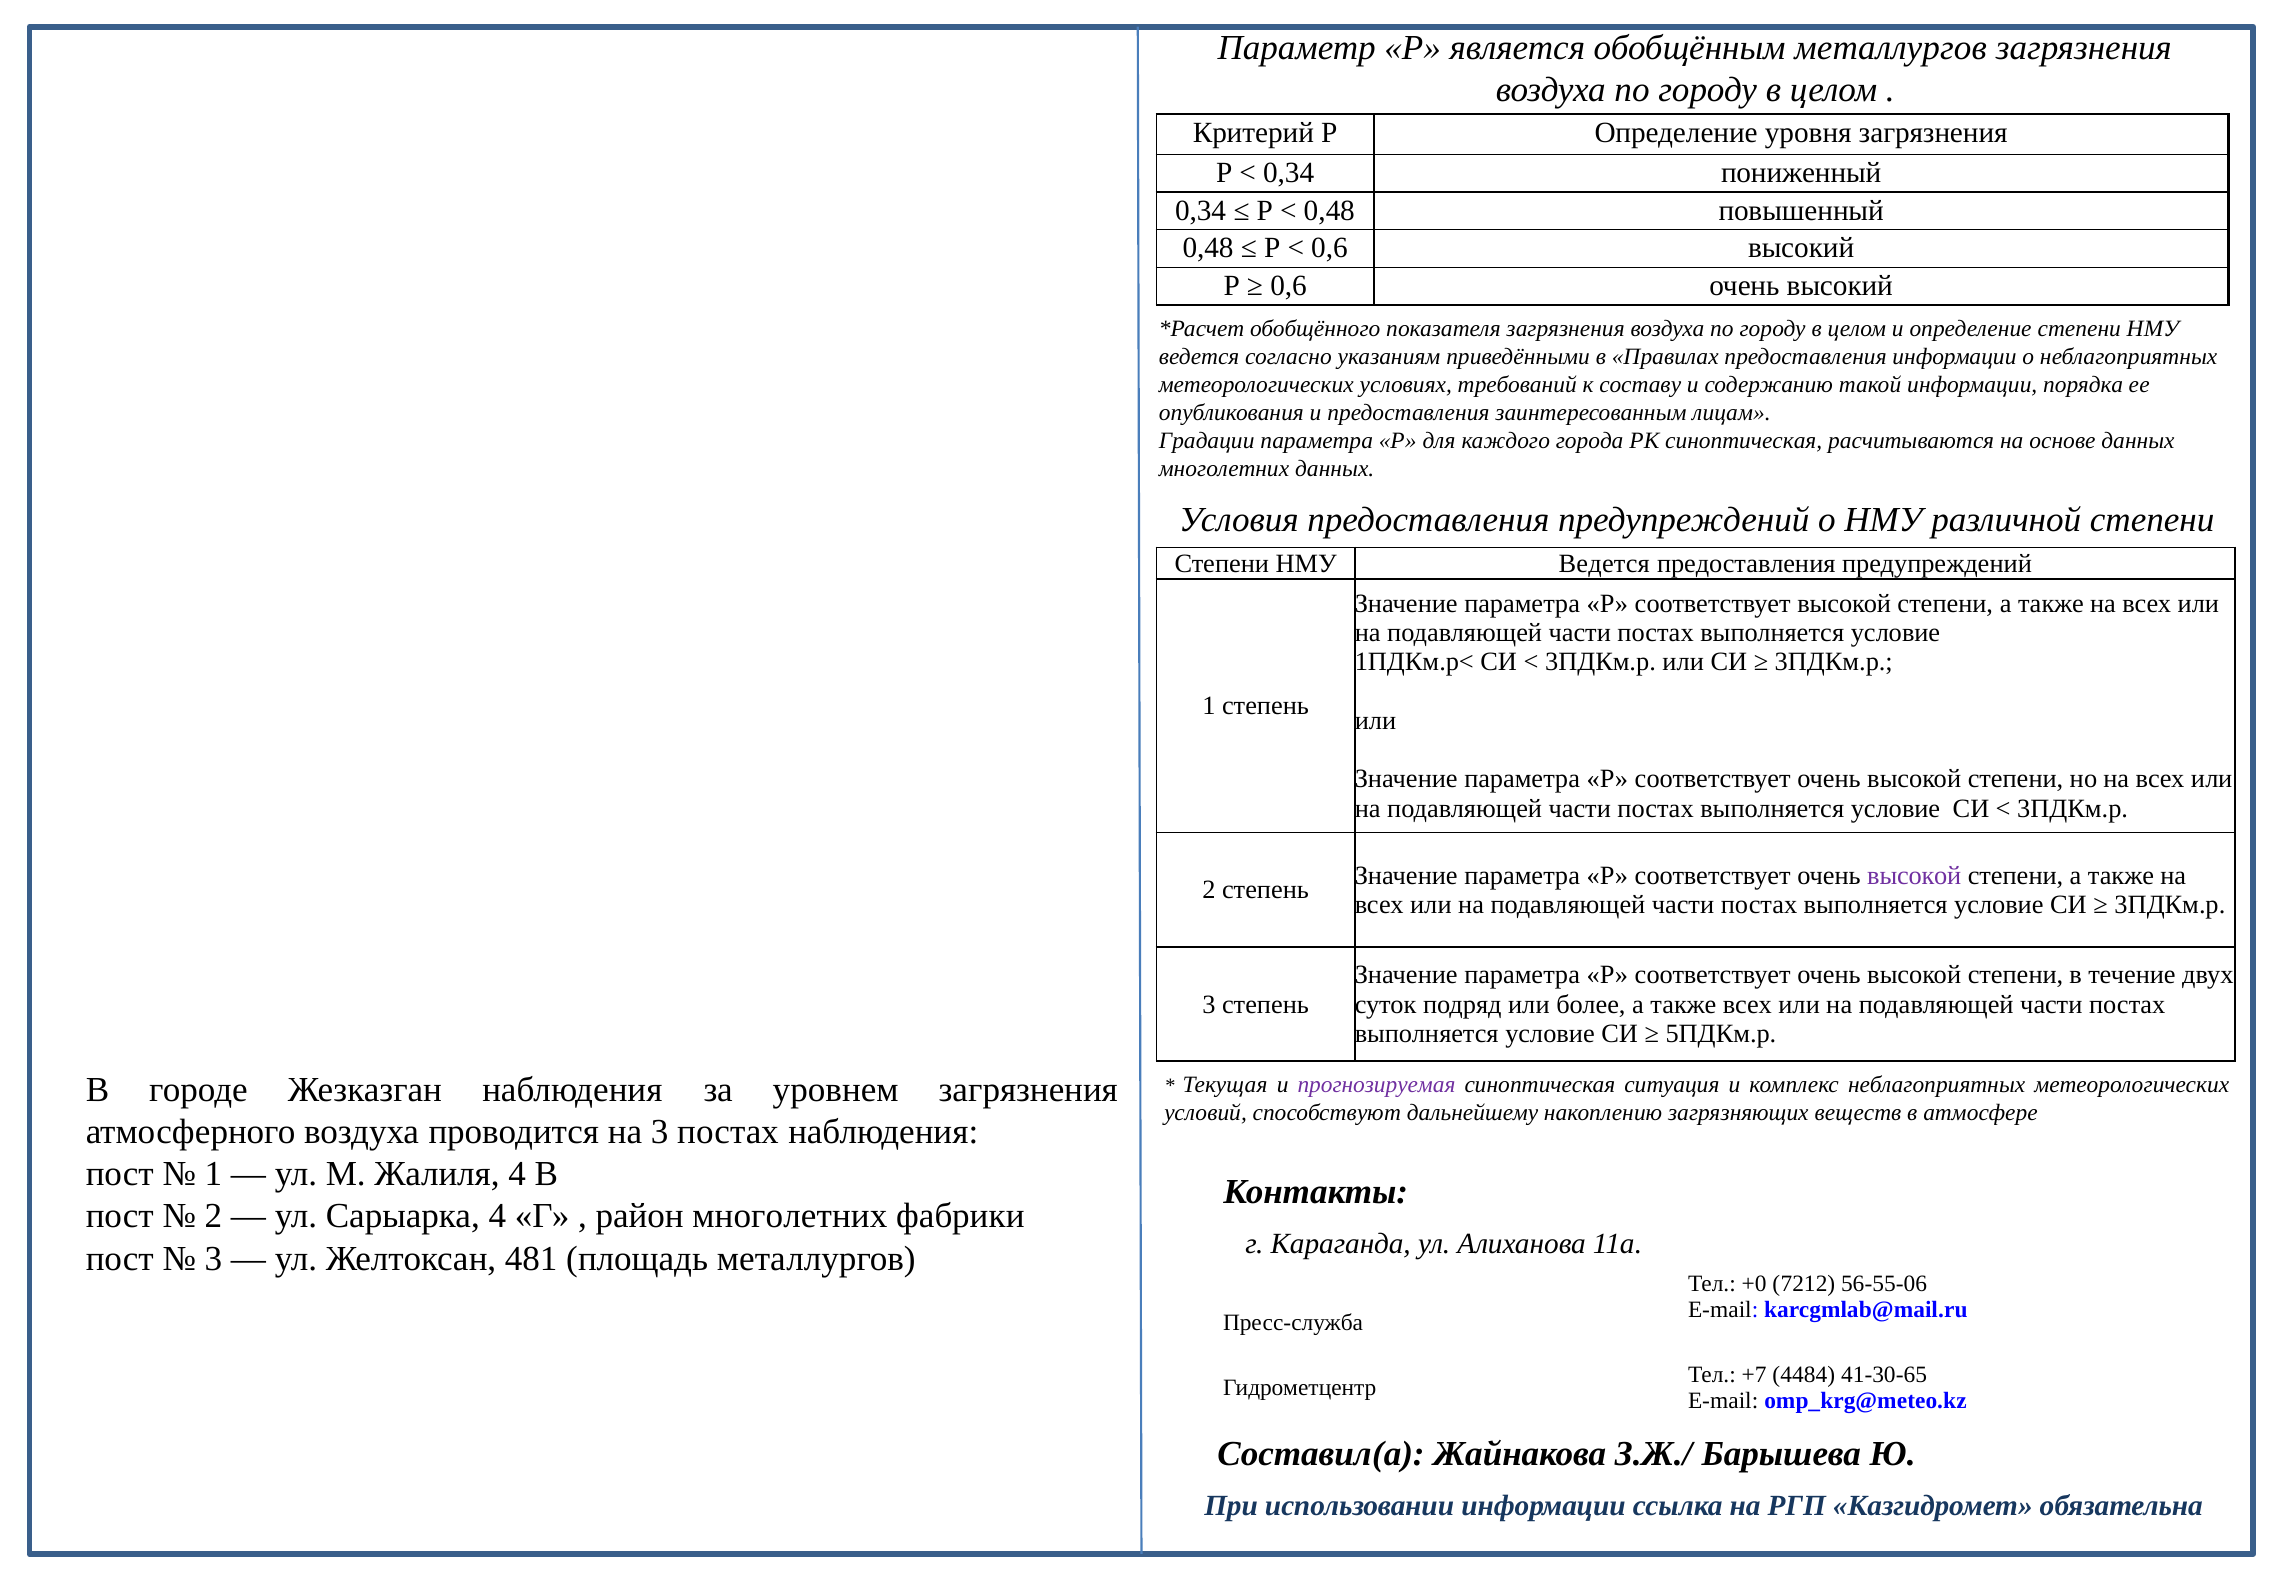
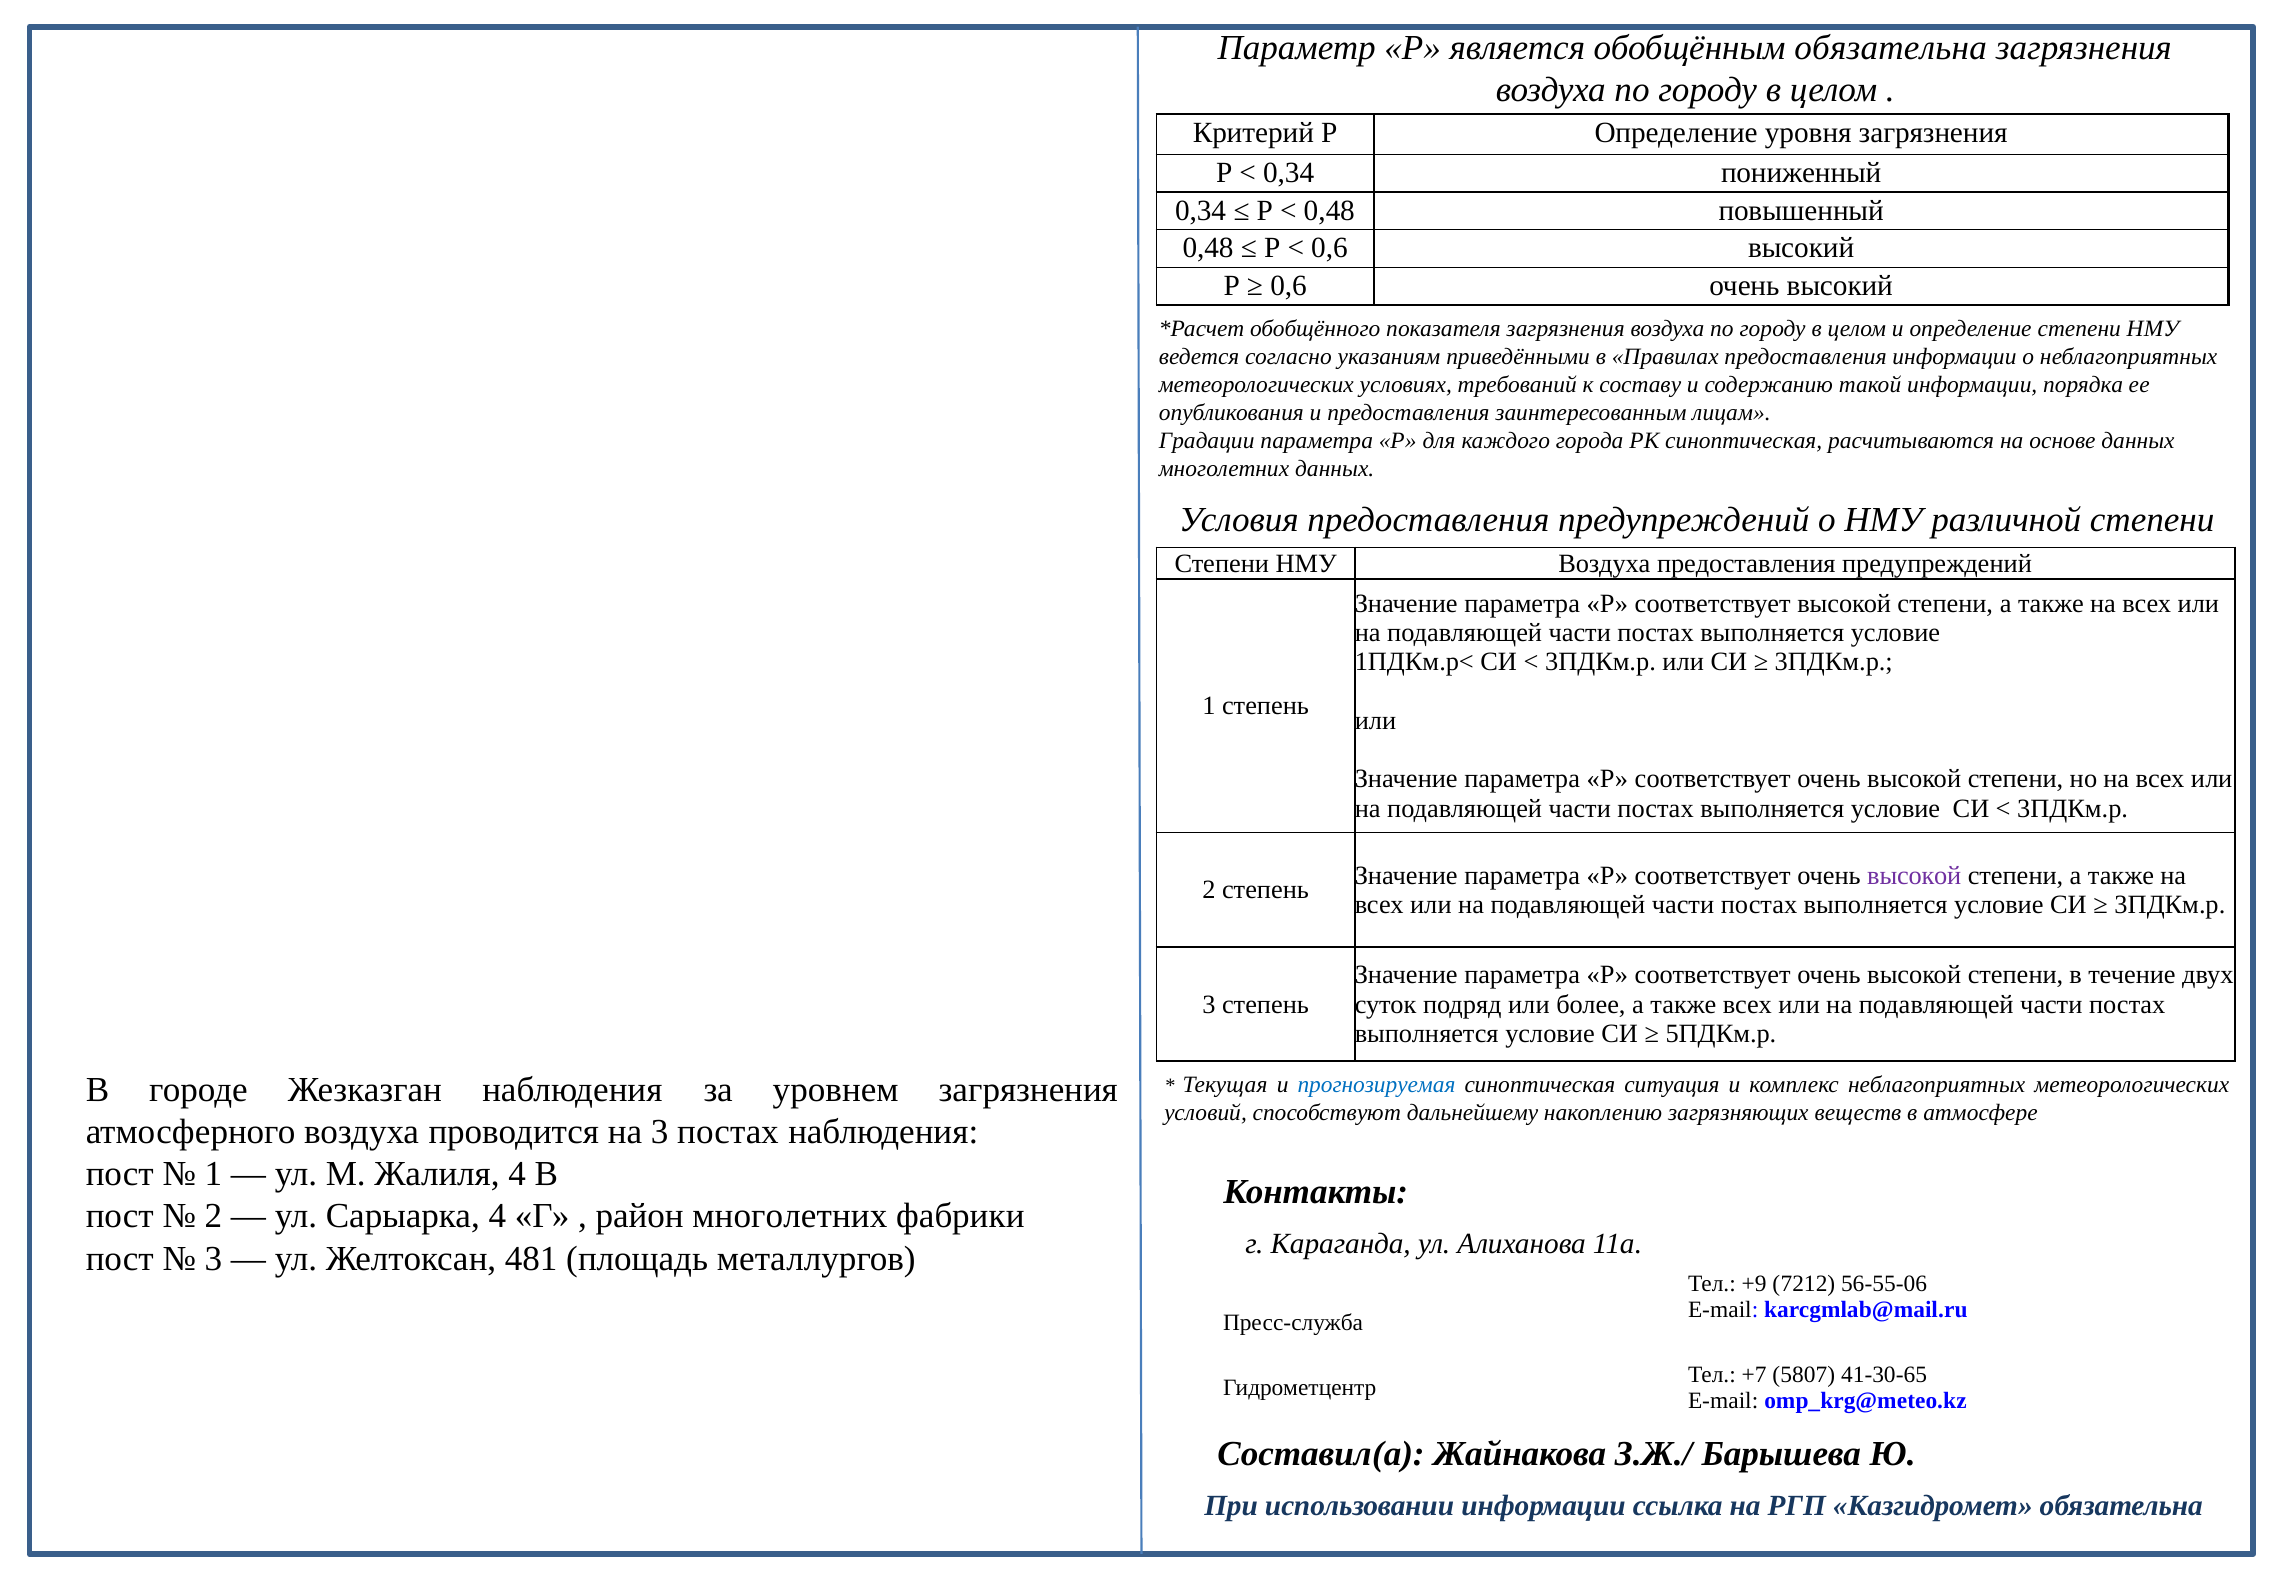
обобщённым металлургов: металлургов -> обязательна
Ведется at (1604, 563): Ведется -> Воздуха
прогнозируемая colour: purple -> blue
+0: +0 -> +9
4484: 4484 -> 5807
